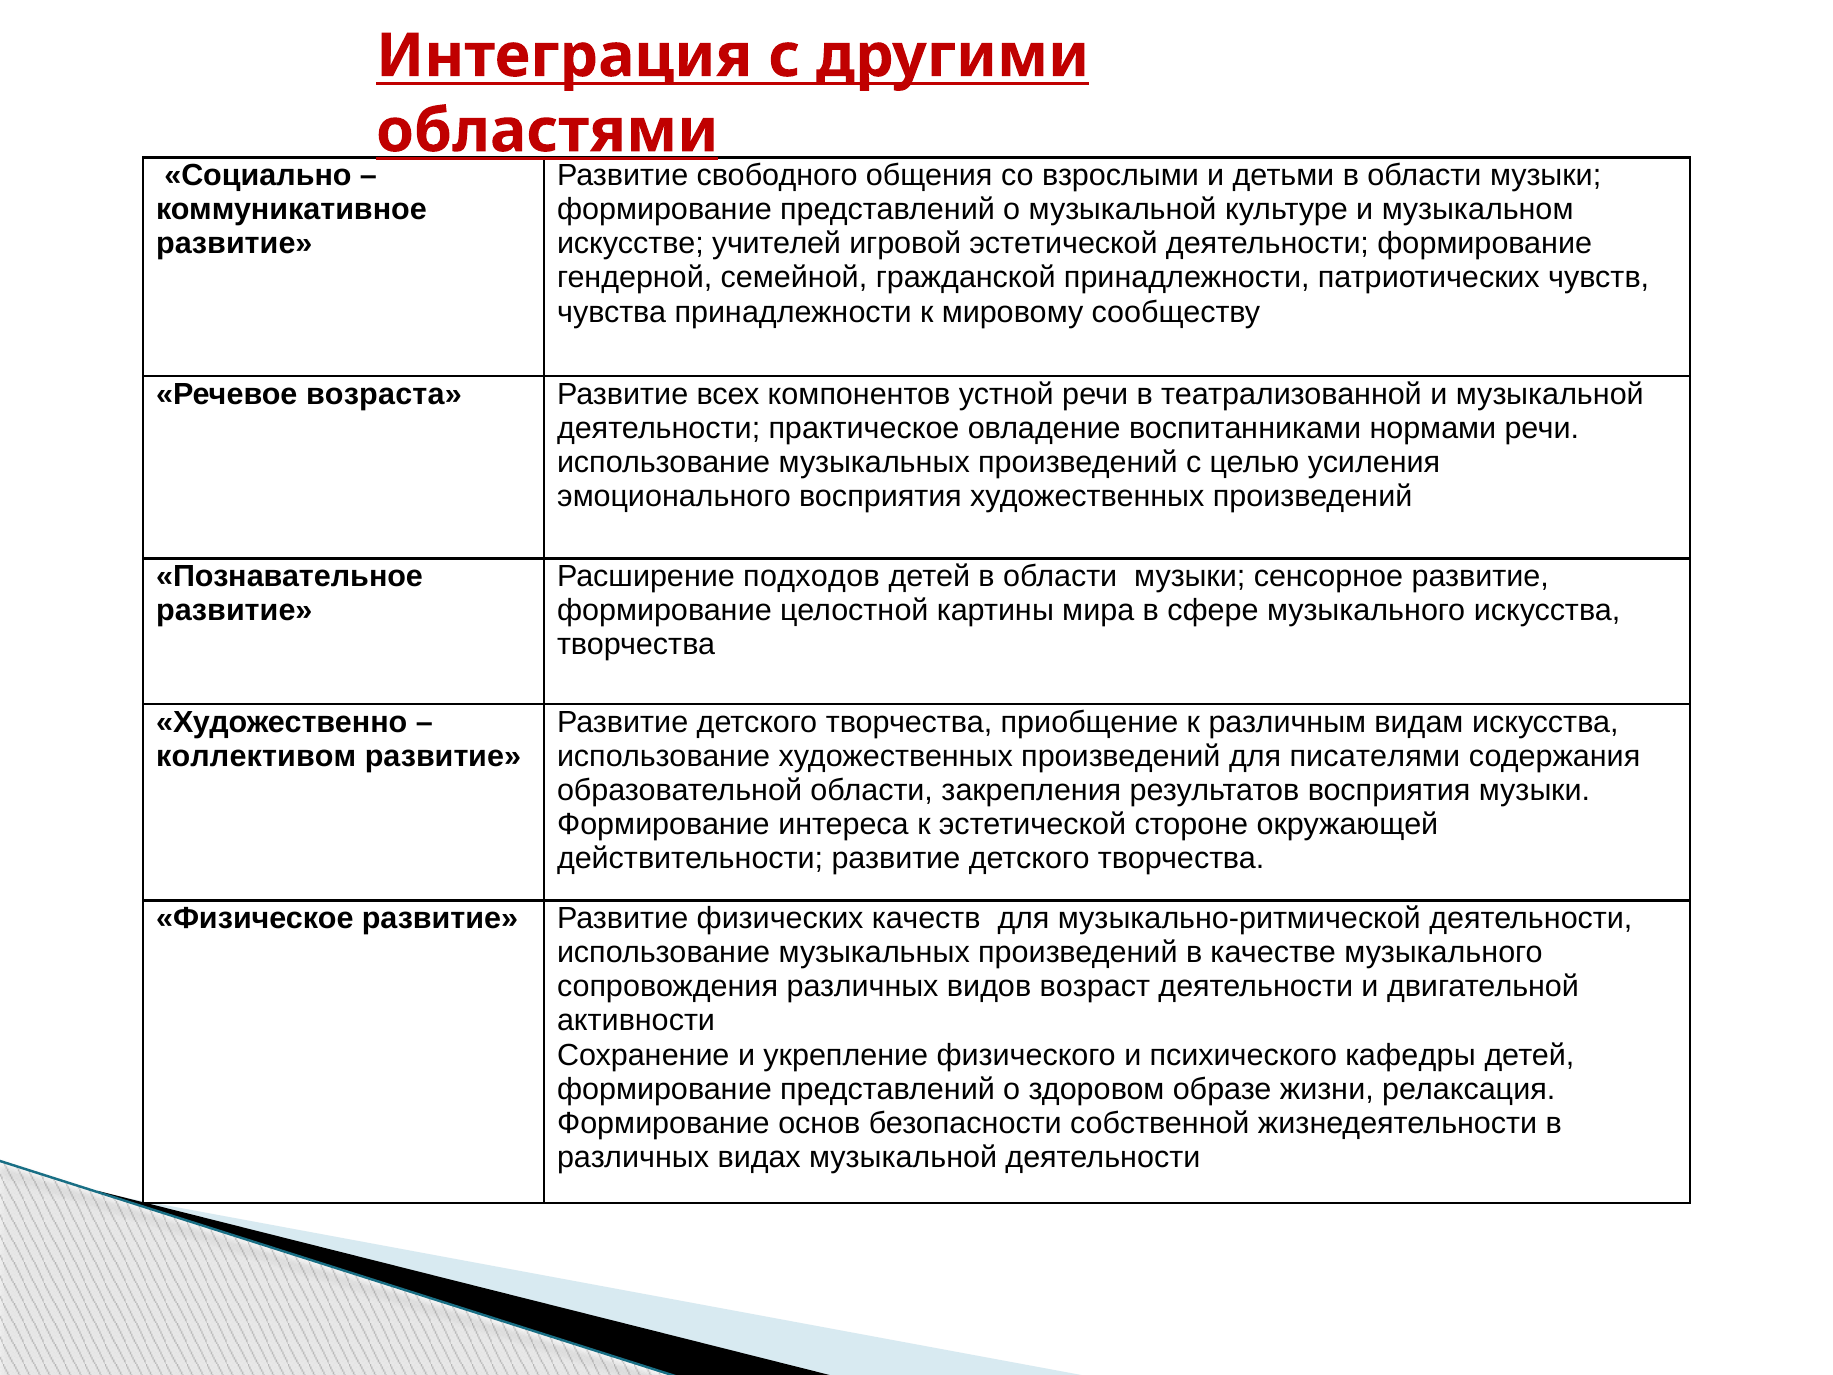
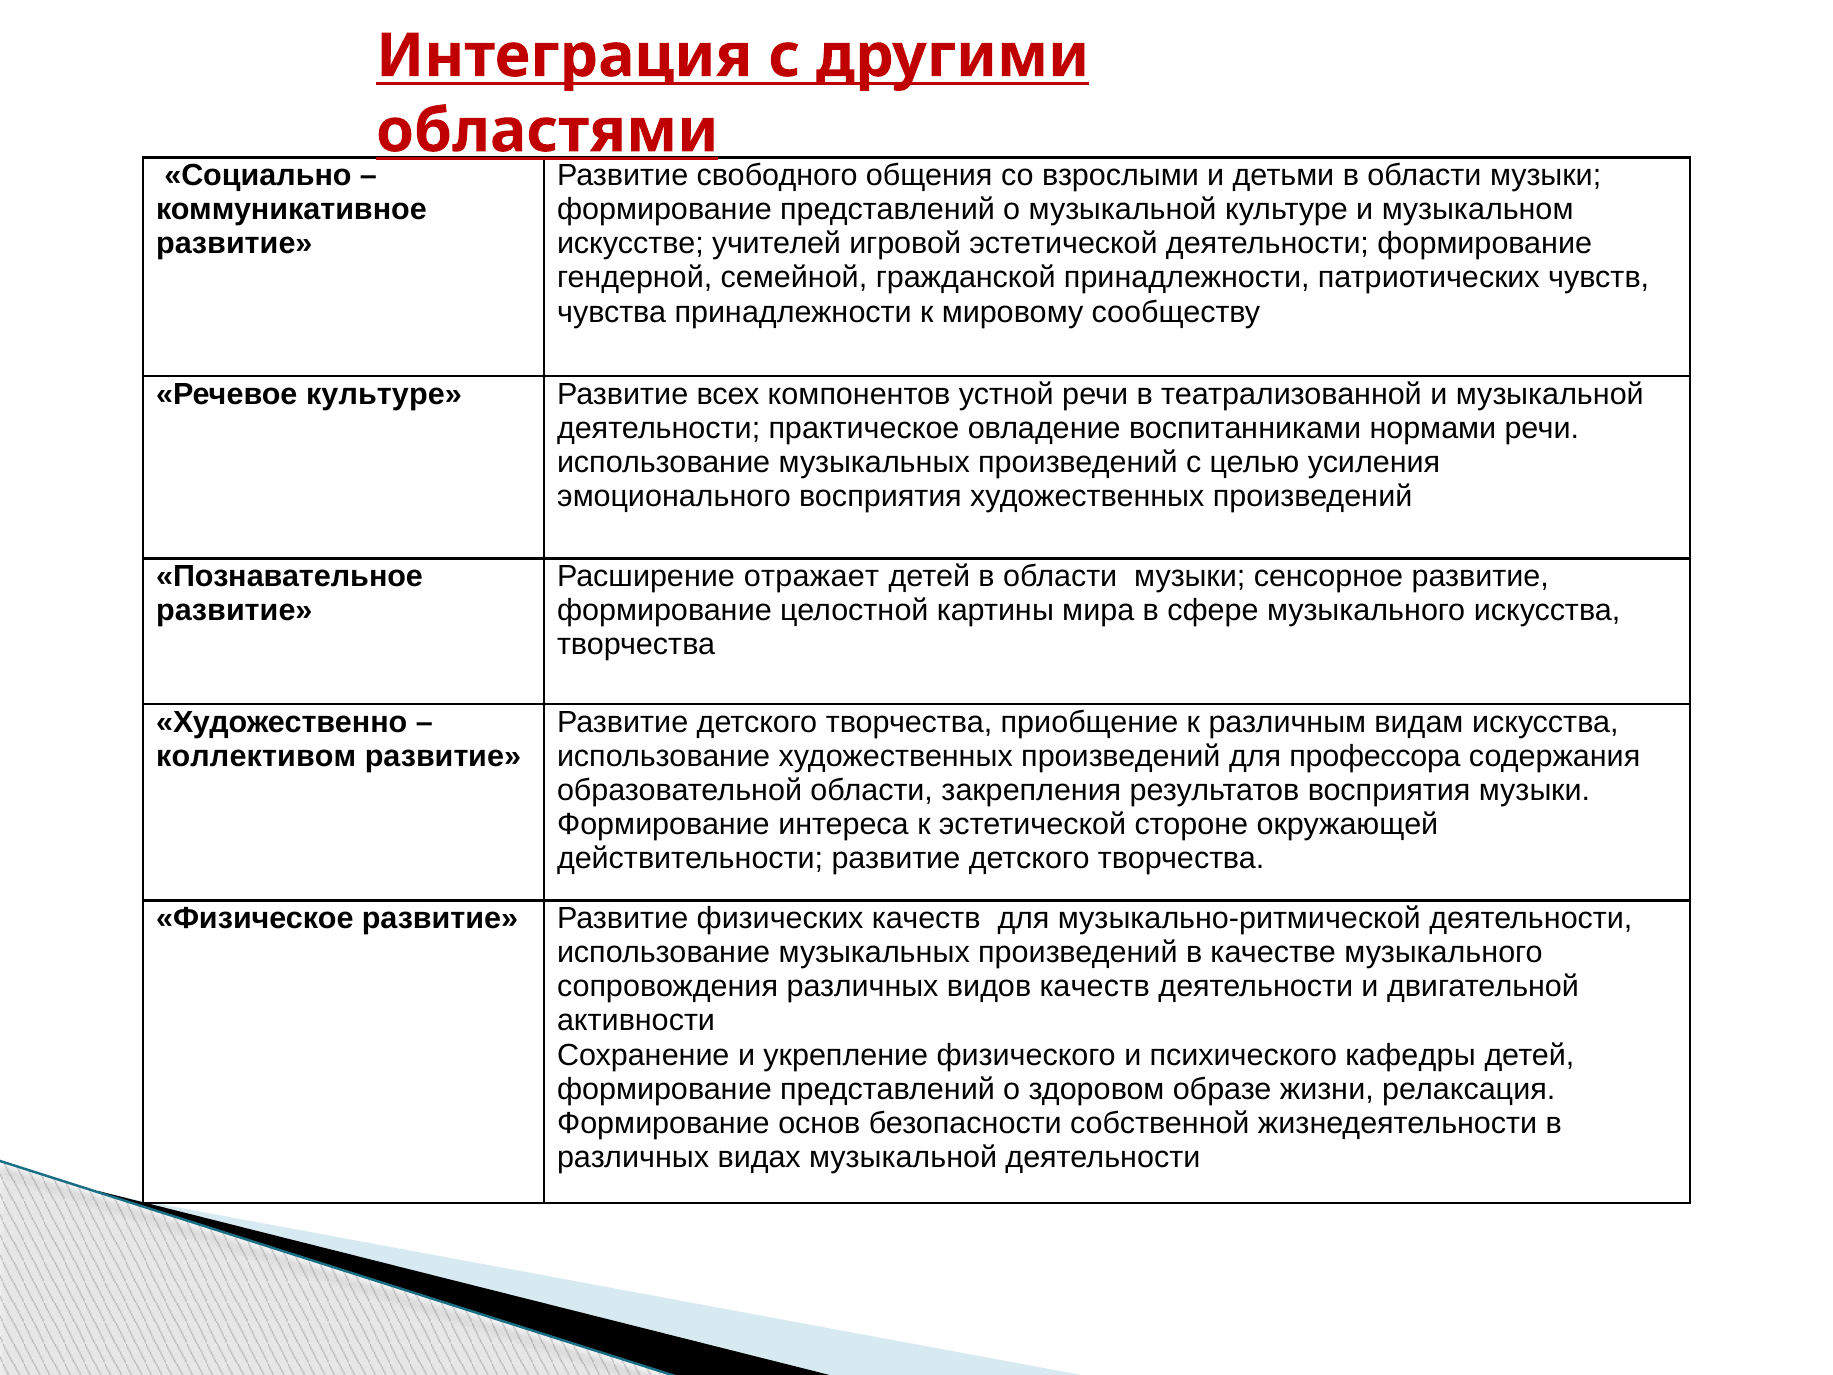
Речевое возраста: возраста -> культуре
подходов: подходов -> отражает
писателями: писателями -> профессора
видов возраст: возраст -> качеств
